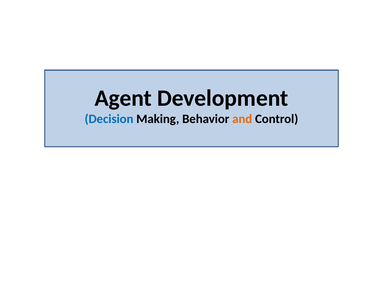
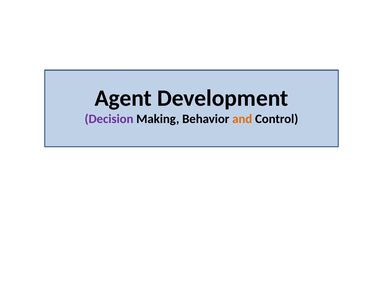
Decision colour: blue -> purple
